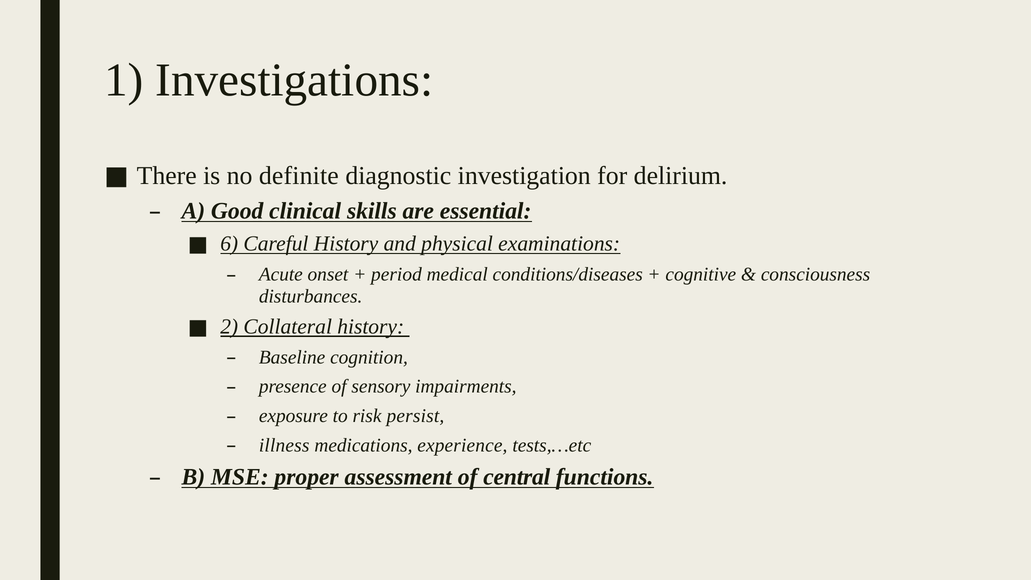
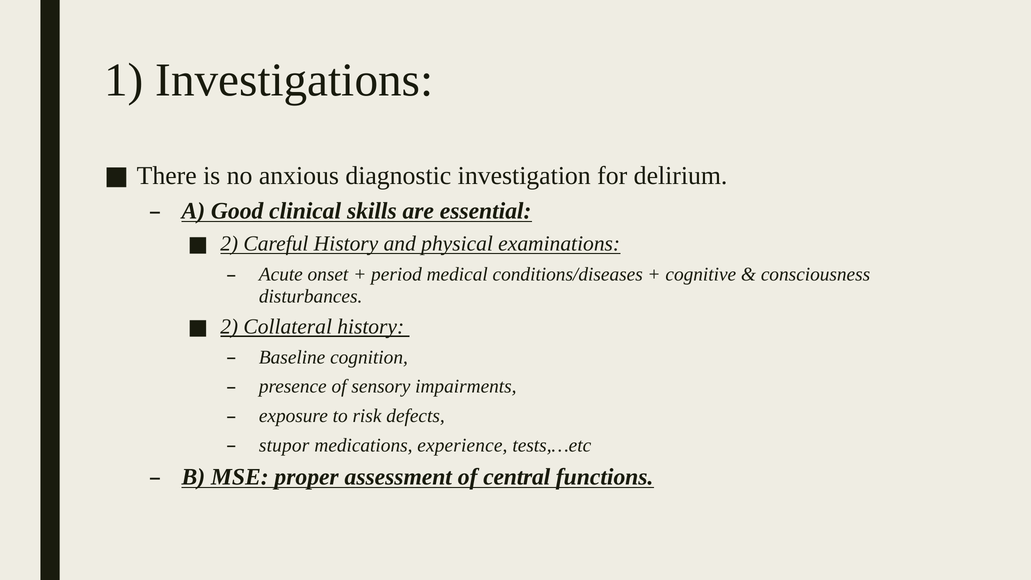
definite: definite -> anxious
6 at (229, 244): 6 -> 2
persist: persist -> defects
illness: illness -> stupor
